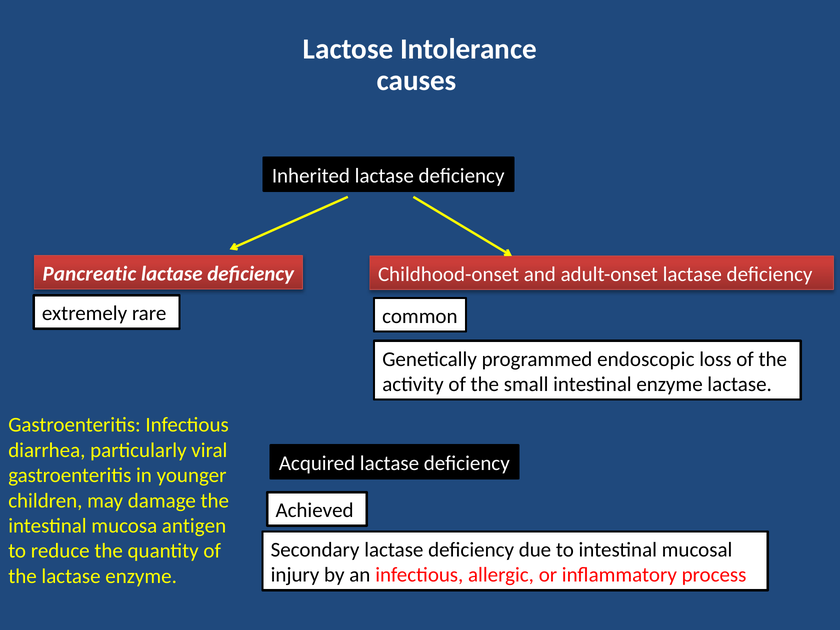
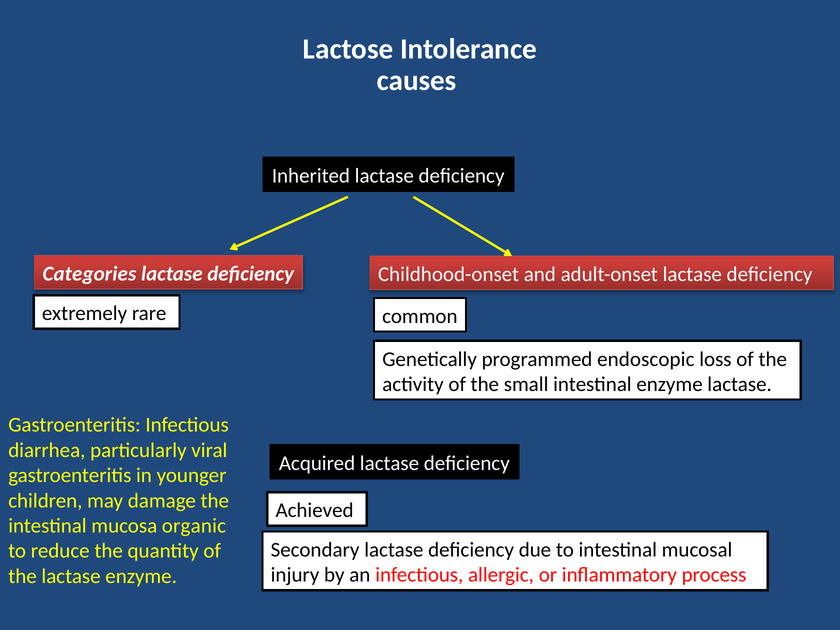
Pancreatic: Pancreatic -> Categories
antigen: antigen -> organic
